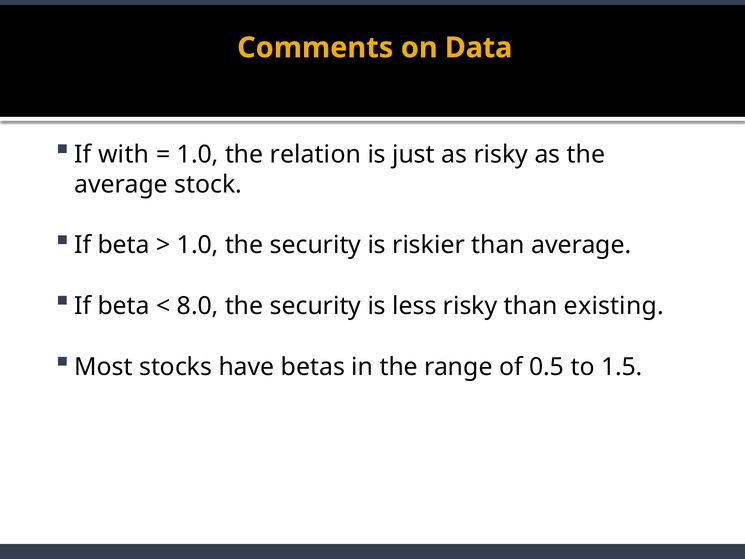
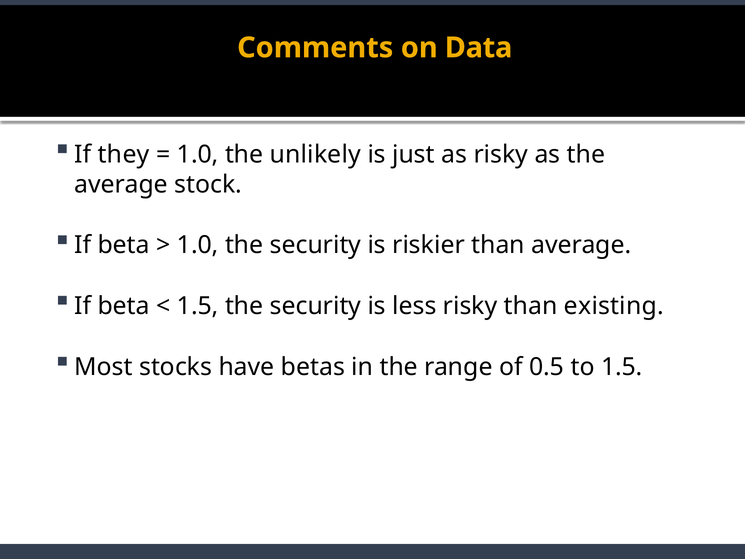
with: with -> they
relation: relation -> unlikely
8.0 at (198, 306): 8.0 -> 1.5
